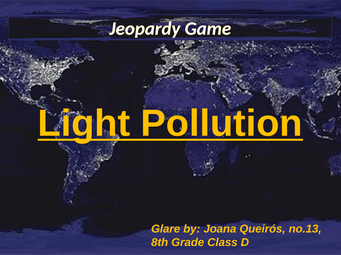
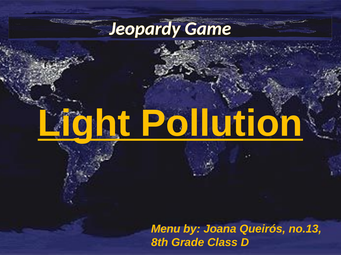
Glare at (166, 229): Glare -> Menu
